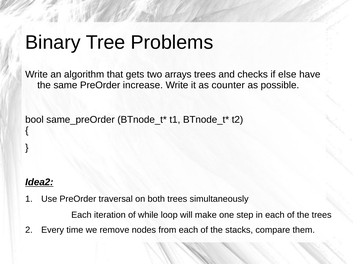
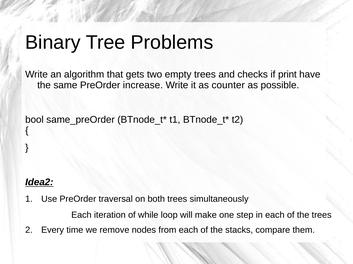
arrays: arrays -> empty
else: else -> print
